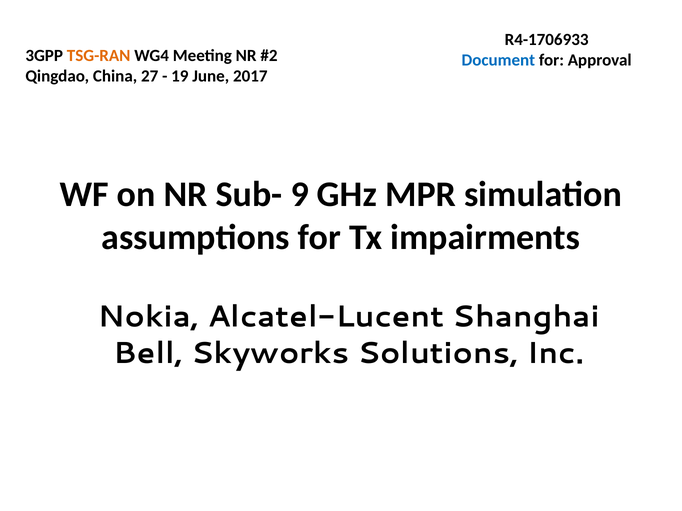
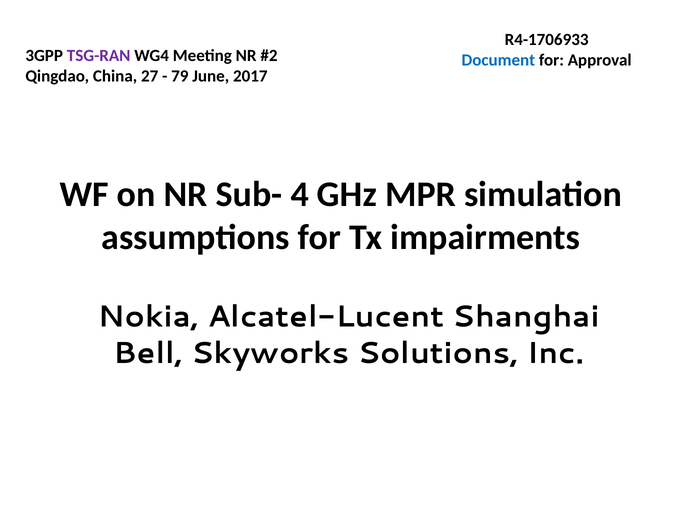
TSG-RAN colour: orange -> purple
19: 19 -> 79
9: 9 -> 4
